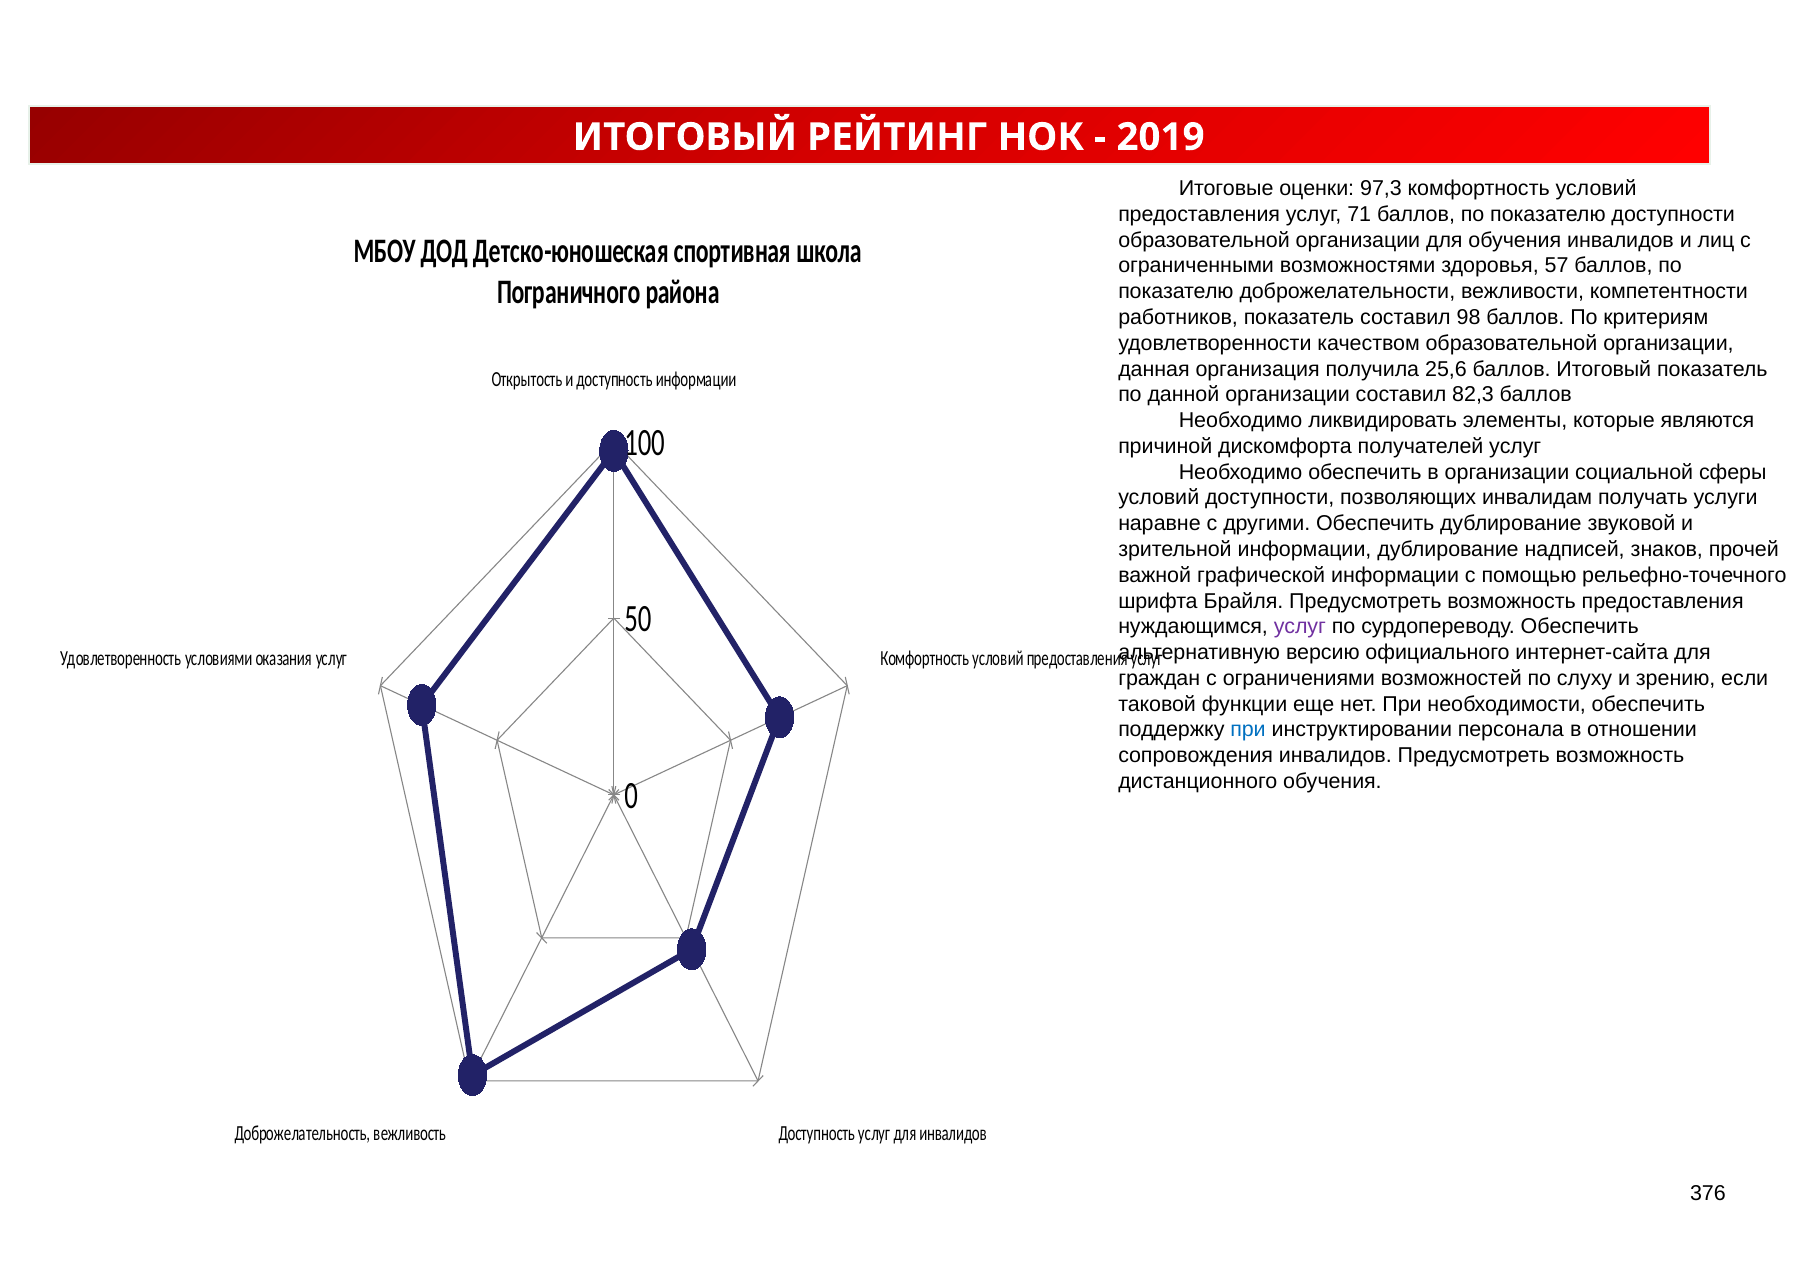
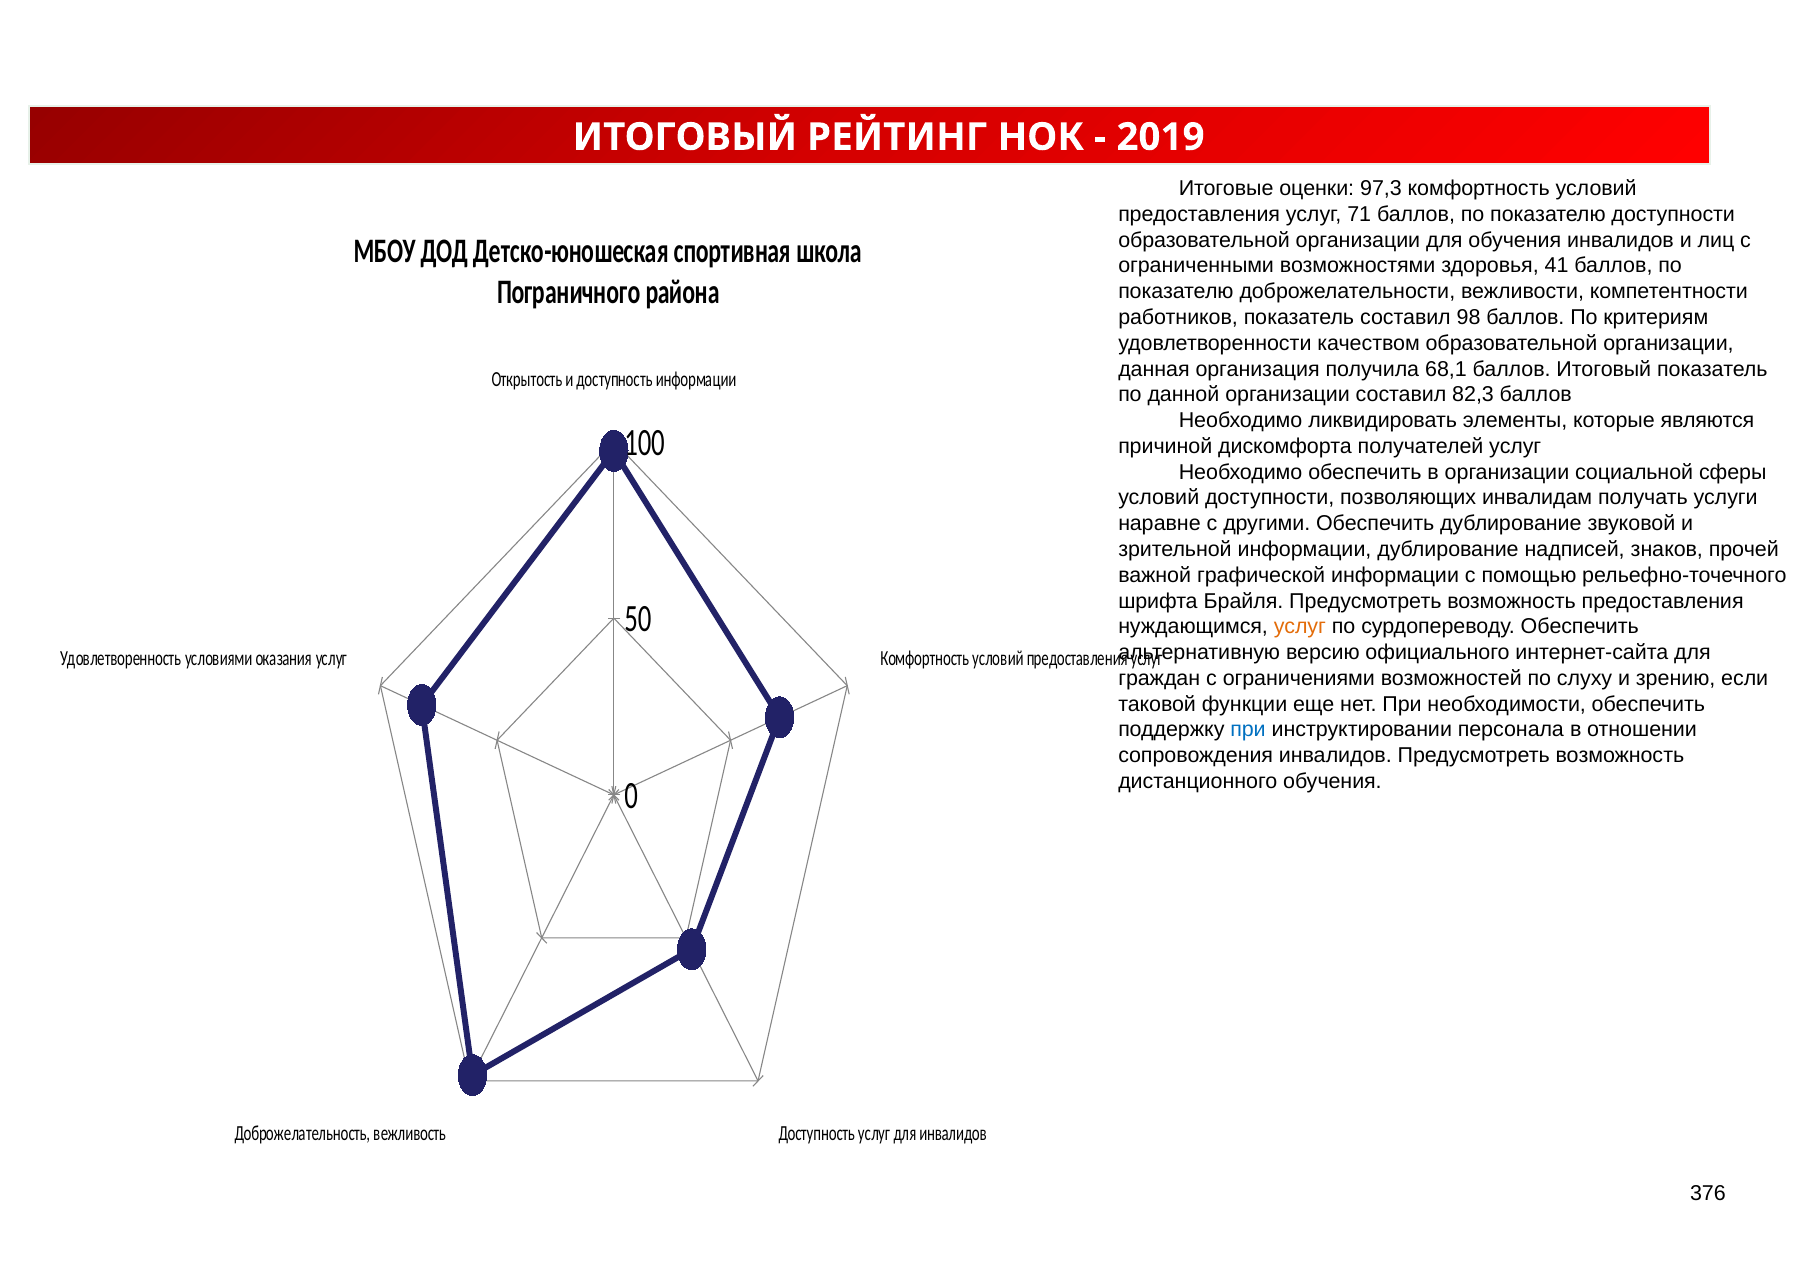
57: 57 -> 41
25,6: 25,6 -> 68,1
услуг at (1300, 627) colour: purple -> orange
